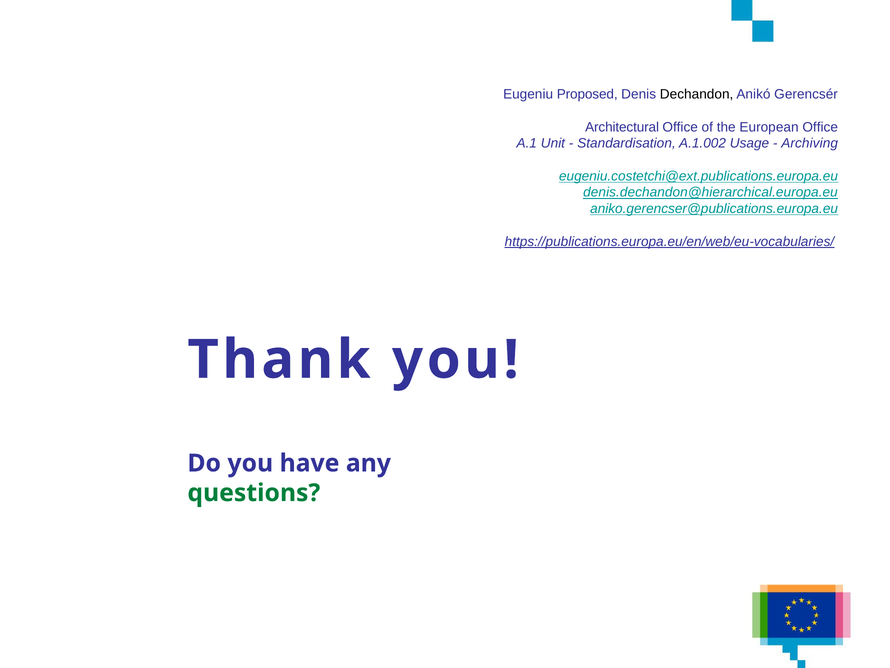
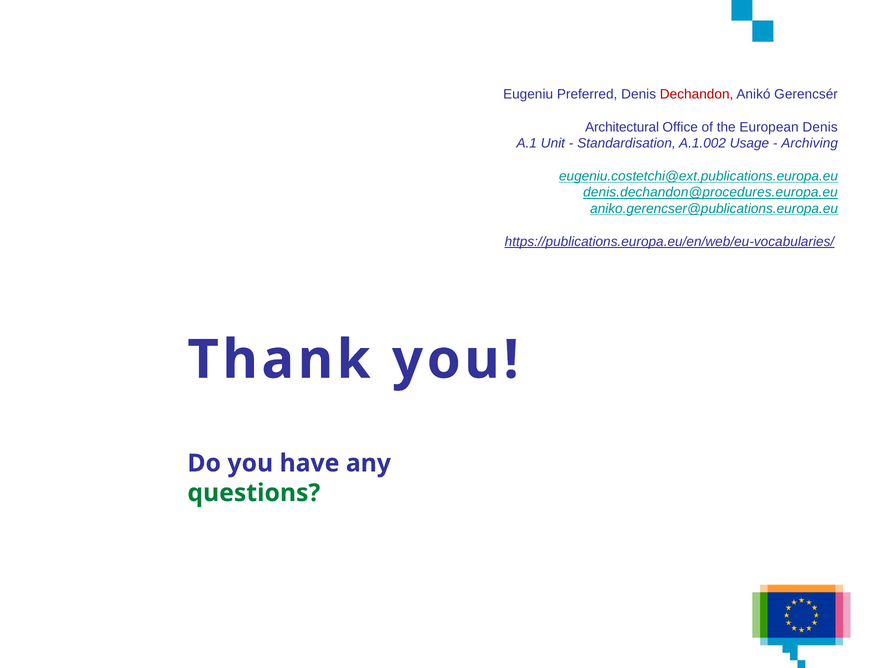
Proposed: Proposed -> Preferred
Dechandon colour: black -> red
European Office: Office -> Denis
denis.dechandon@hierarchical.europa.eu: denis.dechandon@hierarchical.europa.eu -> denis.dechandon@procedures.europa.eu
